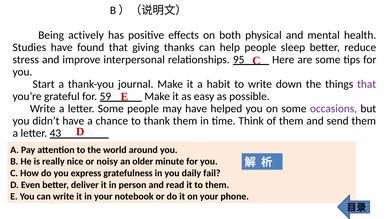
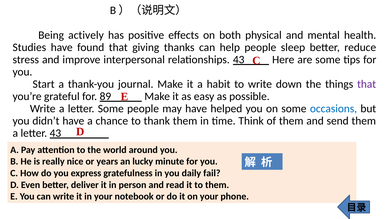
95: 95 -> 43
59: 59 -> 89
occasions colour: purple -> blue
noisy: noisy -> years
older: older -> lucky
